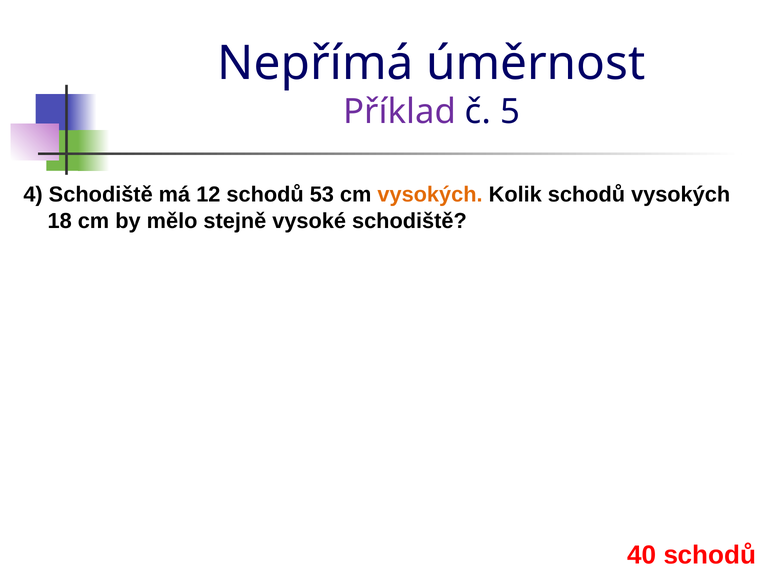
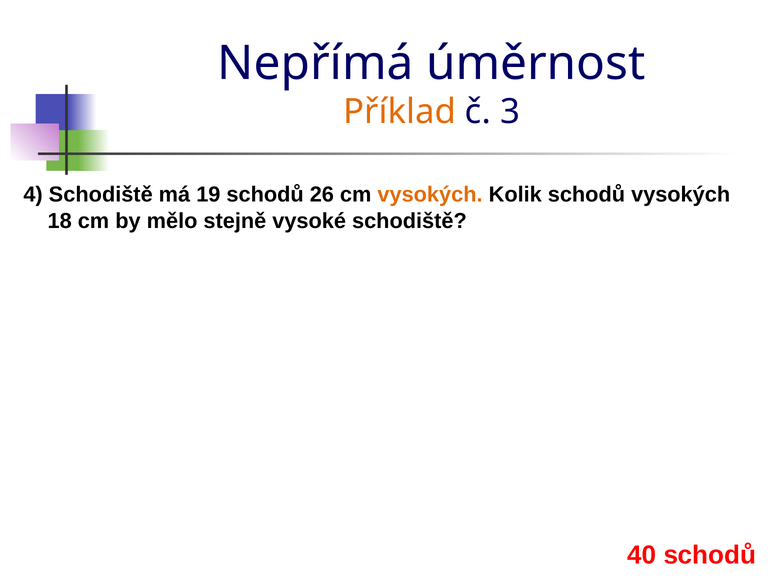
Příklad colour: purple -> orange
5: 5 -> 3
12: 12 -> 19
53: 53 -> 26
